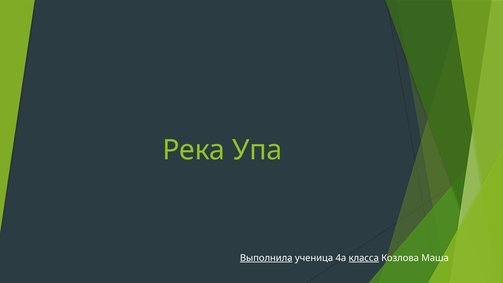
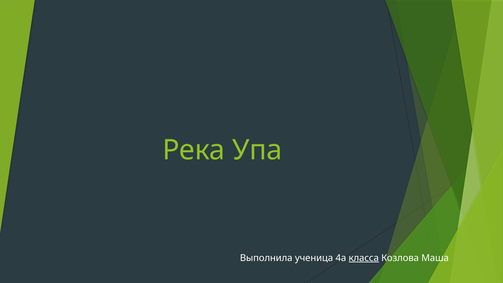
Выполнила underline: present -> none
